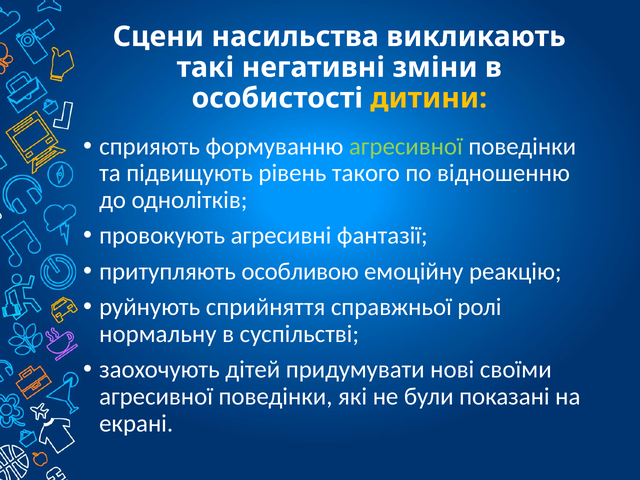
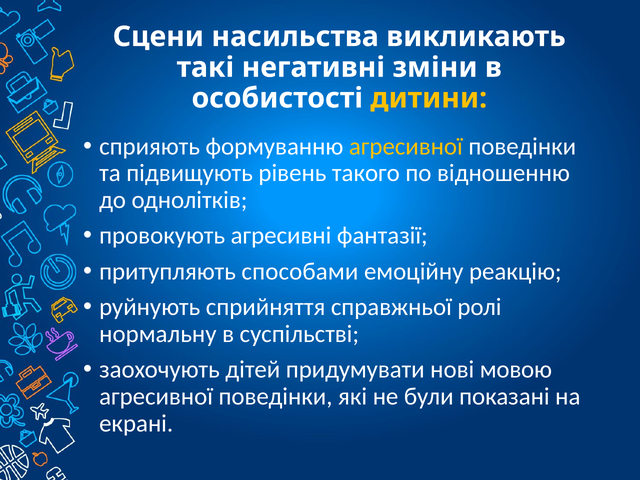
агресивної at (406, 146) colour: light green -> yellow
особливою: особливою -> способами
своїми: своїми -> мовою
